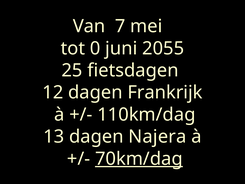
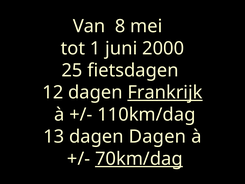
7: 7 -> 8
0: 0 -> 1
2055: 2055 -> 2000
Frankrijk underline: none -> present
dagen Najera: Najera -> Dagen
